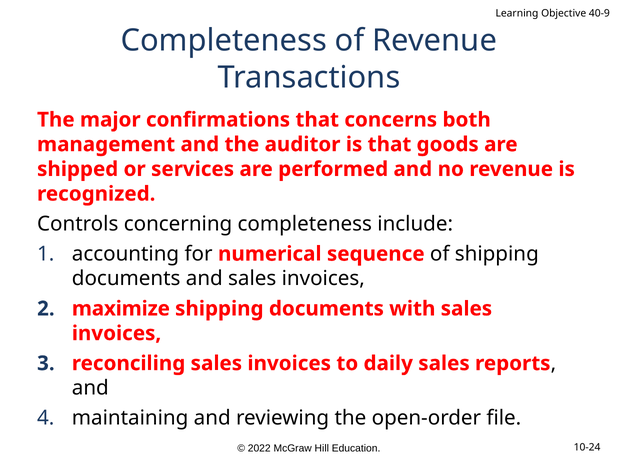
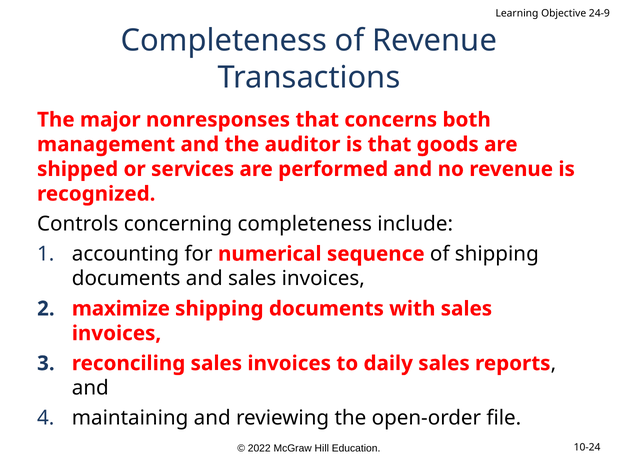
40-9: 40-9 -> 24-9
confirmations: confirmations -> nonresponses
